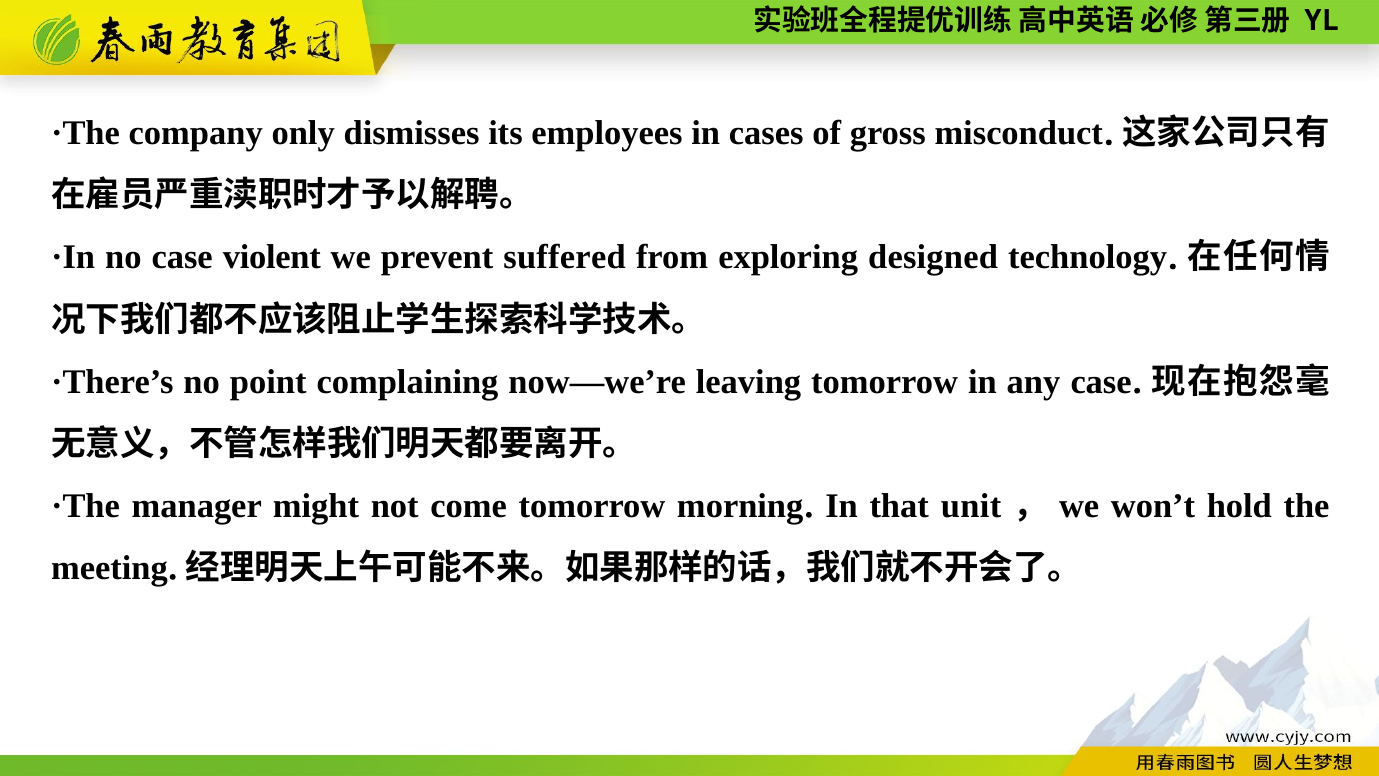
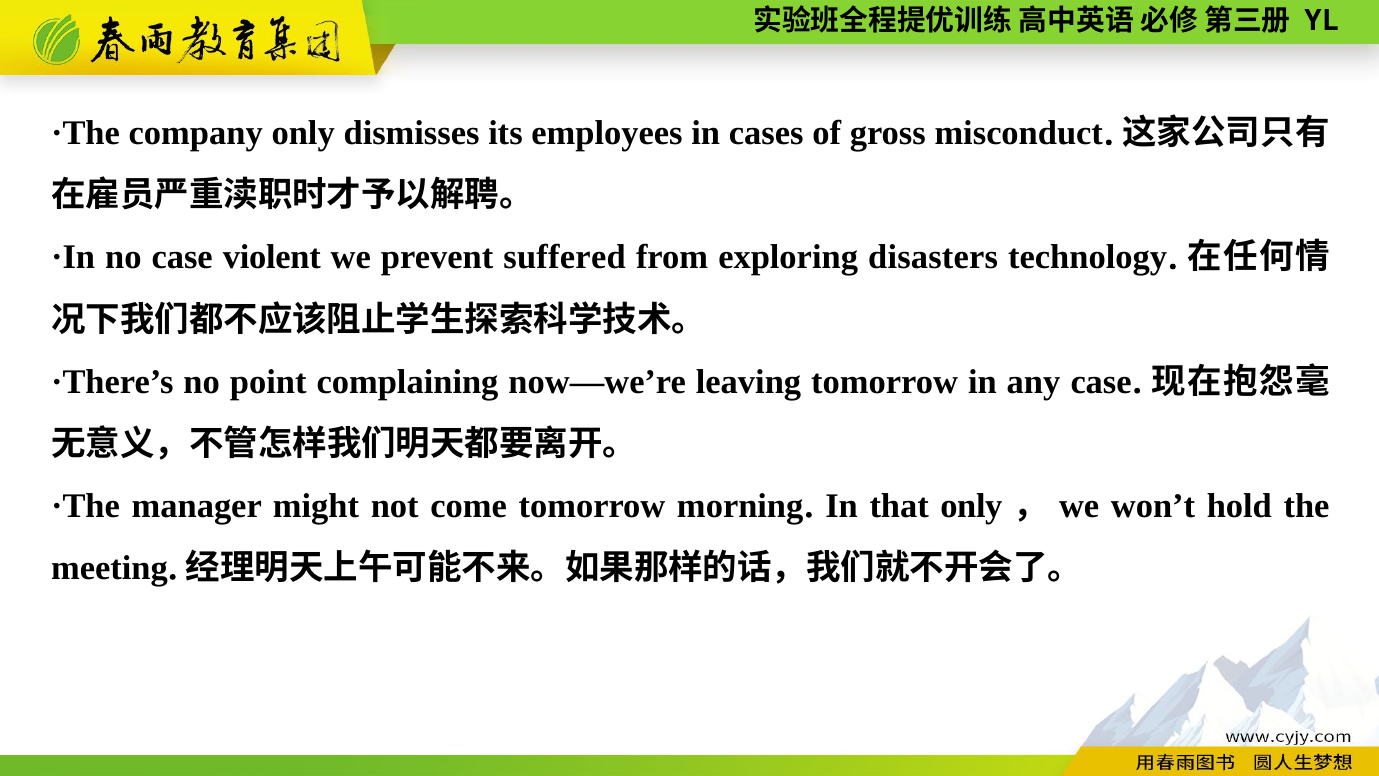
designed: designed -> disasters
that unit: unit -> only
